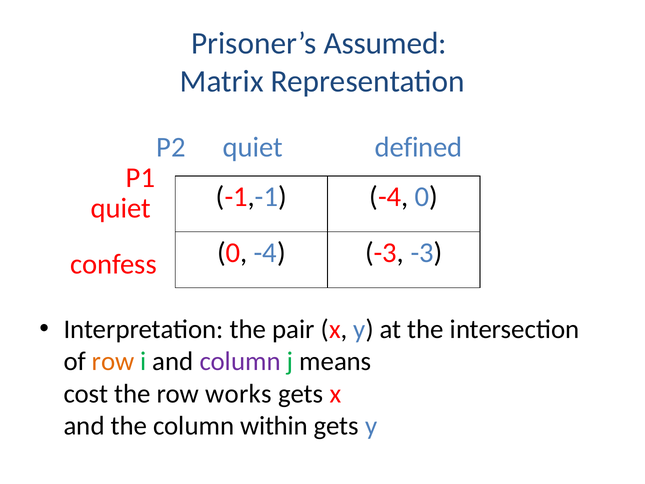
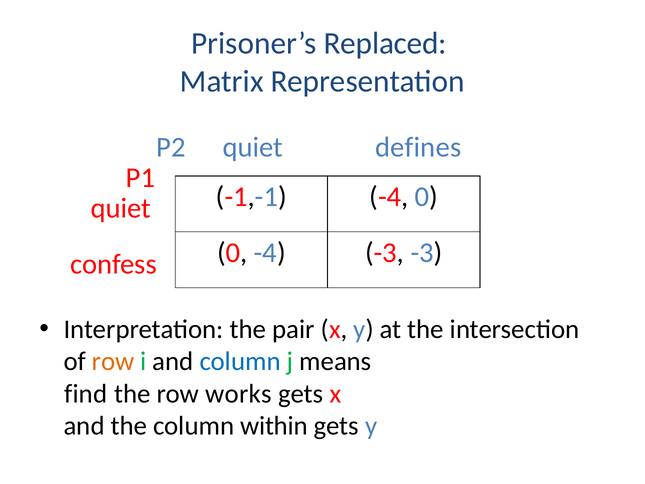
Assumed: Assumed -> Replaced
defined: defined -> defines
column at (240, 361) colour: purple -> blue
cost: cost -> find
